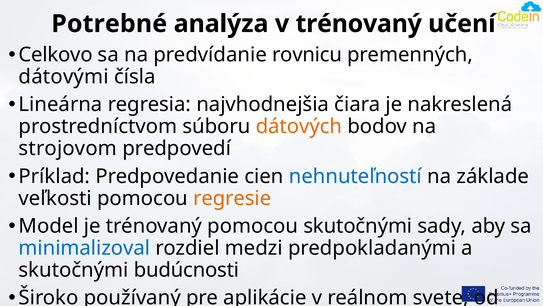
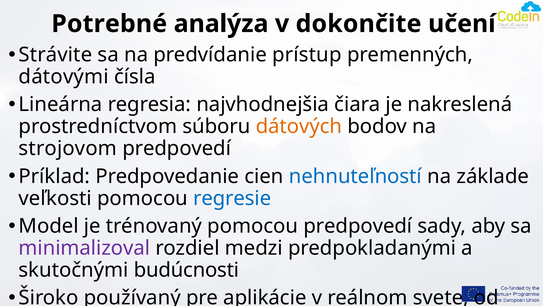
v trénovaný: trénovaný -> dokončite
Celkovo: Celkovo -> Strávite
rovnicu: rovnicu -> prístup
regresie colour: orange -> blue
pomocou skutočnými: skutočnými -> predpovedí
minimalizoval colour: blue -> purple
